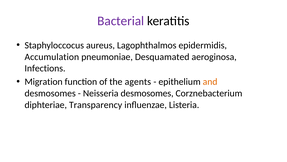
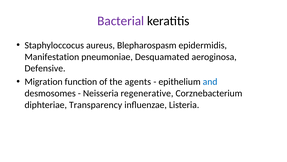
Lagophthalmos: Lagophthalmos -> Blepharospasm
Accumulation: Accumulation -> Manifestation
Infections: Infections -> Defensive
and colour: orange -> blue
Neisseria desmosomes: desmosomes -> regenerative
